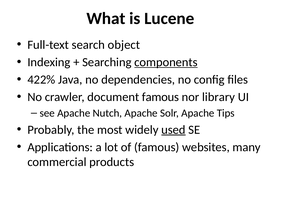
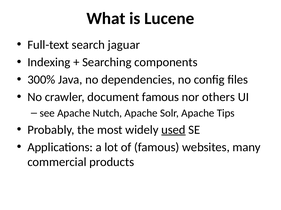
object: object -> jaguar
components underline: present -> none
422%: 422% -> 300%
library: library -> others
